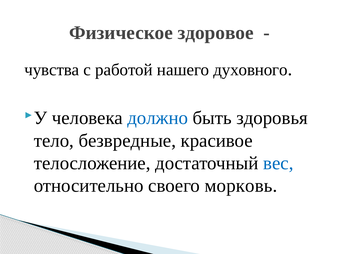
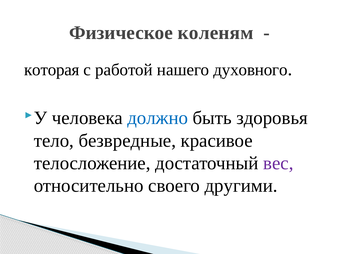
здоровое: здоровое -> коленям
чувства: чувства -> которая
вес colour: blue -> purple
морковь: морковь -> другими
